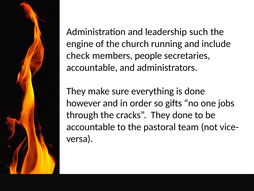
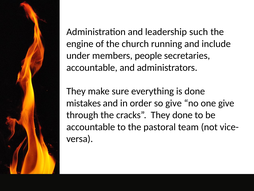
check: check -> under
however: however -> mistakes
so gifts: gifts -> give
one jobs: jobs -> give
